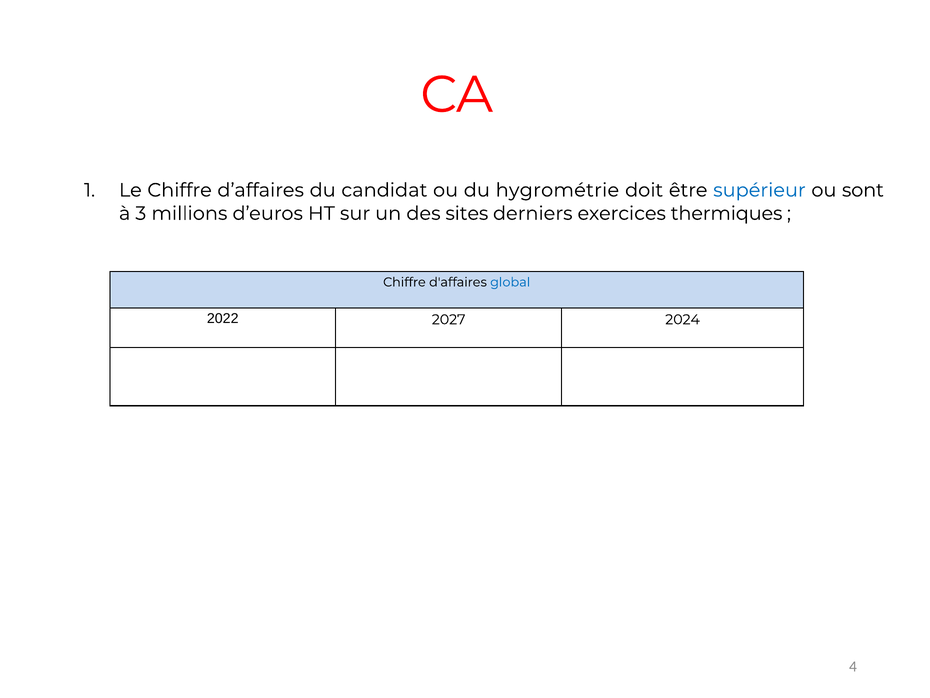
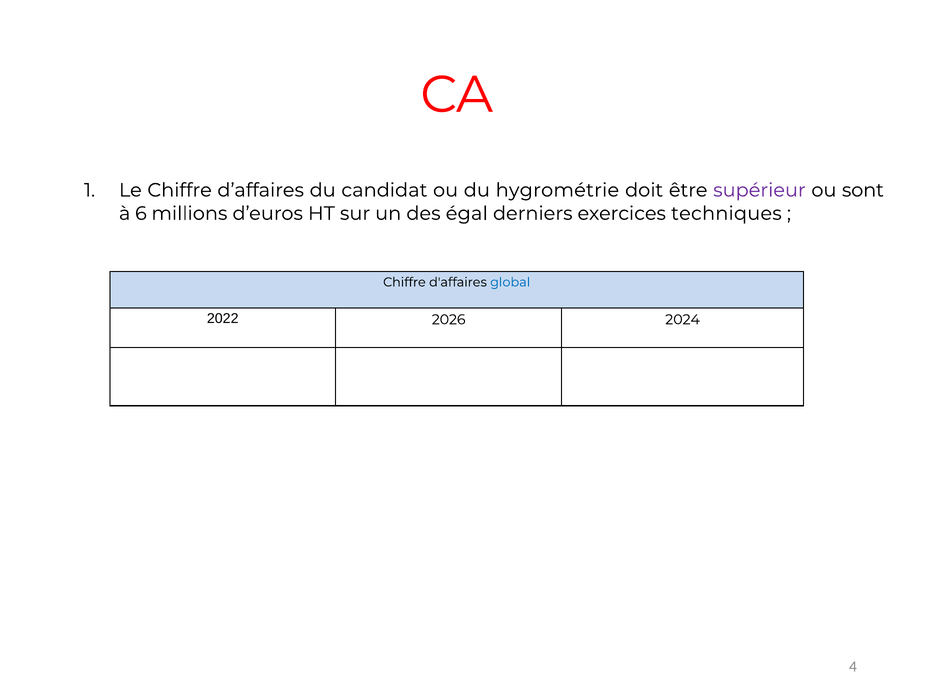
supérieur colour: blue -> purple
3: 3 -> 6
sites: sites -> égal
thermiques: thermiques -> techniques
2027: 2027 -> 2026
